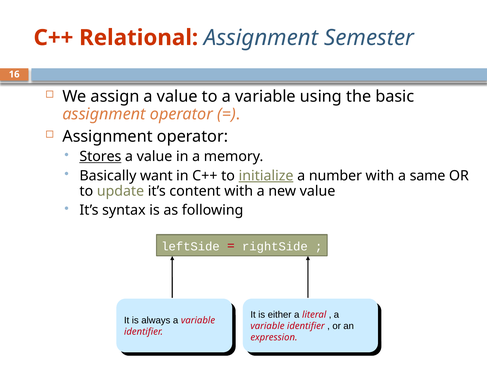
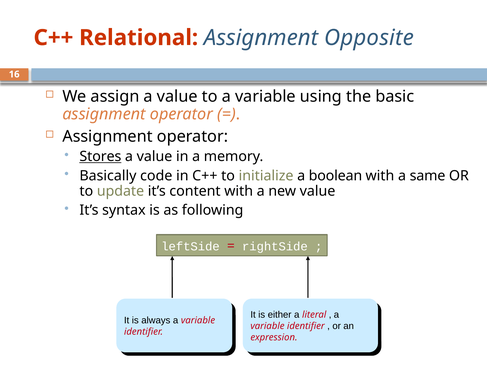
Semester: Semester -> Opposite
want: want -> code
initialize underline: present -> none
number: number -> boolean
